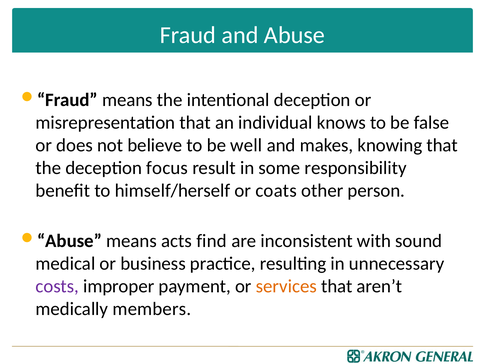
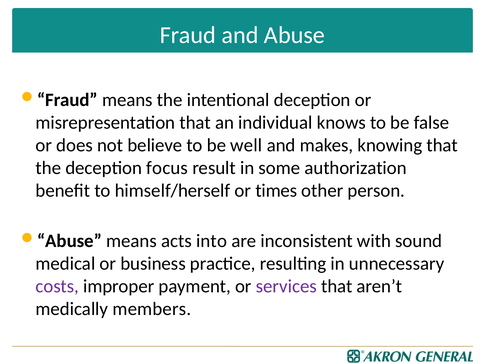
responsibility: responsibility -> authorization
coats: coats -> times
find: find -> into
services colour: orange -> purple
